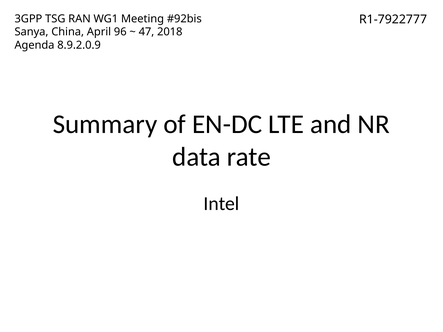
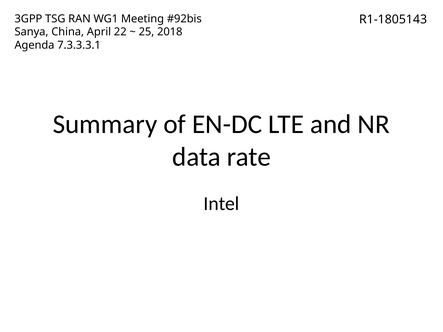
R1-7922777: R1-7922777 -> R1-1805143
96: 96 -> 22
47: 47 -> 25
8.9.2.0.9: 8.9.2.0.9 -> 7.3.3.3.1
